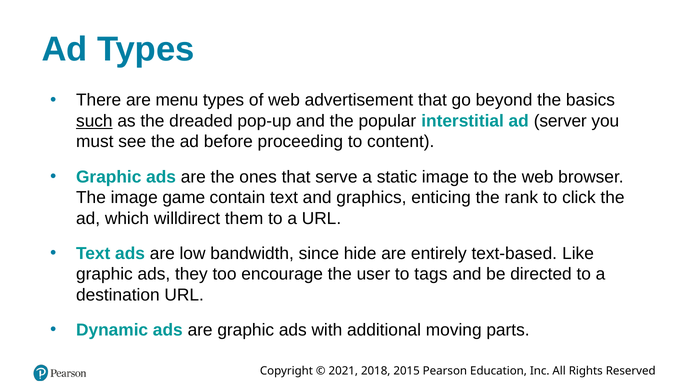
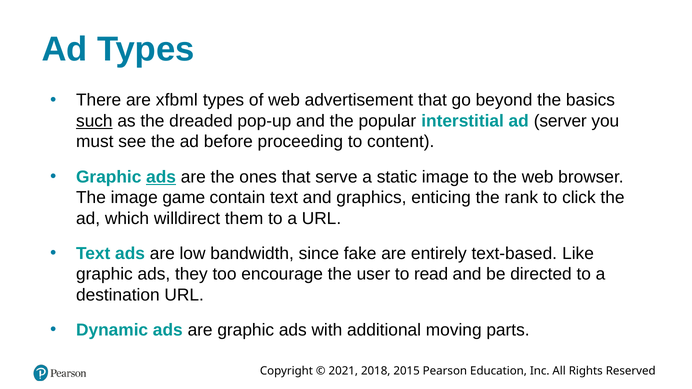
menu: menu -> xfbml
ads at (161, 177) underline: none -> present
hide: hide -> fake
tags: tags -> read
